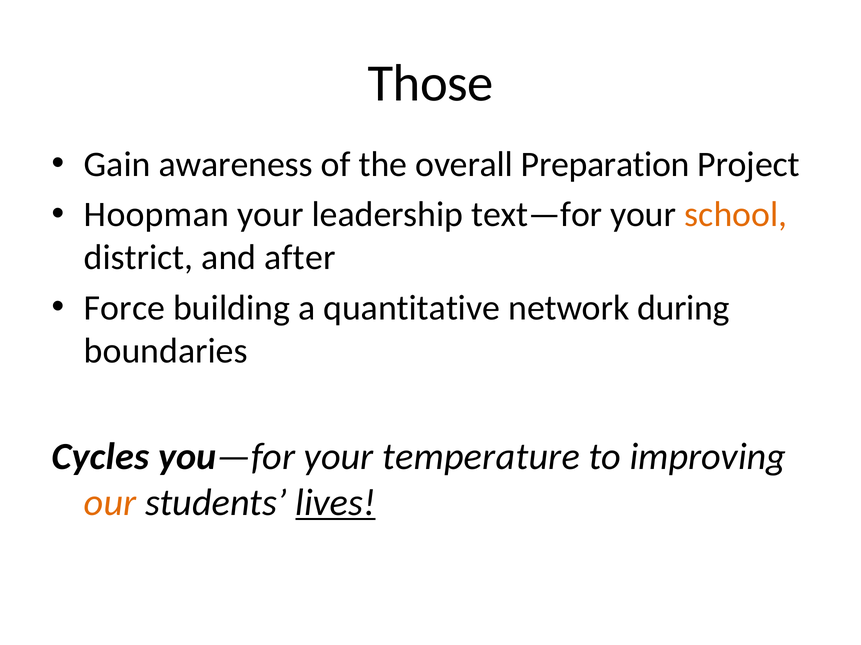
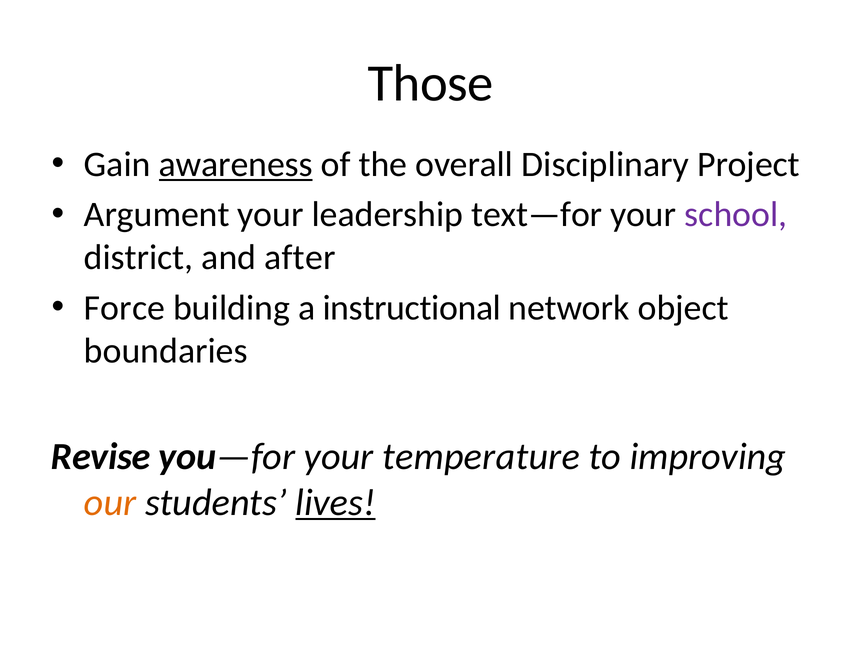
awareness underline: none -> present
Preparation: Preparation -> Disciplinary
Hoopman: Hoopman -> Argument
school colour: orange -> purple
quantitative: quantitative -> instructional
during: during -> object
Cycles: Cycles -> Revise
